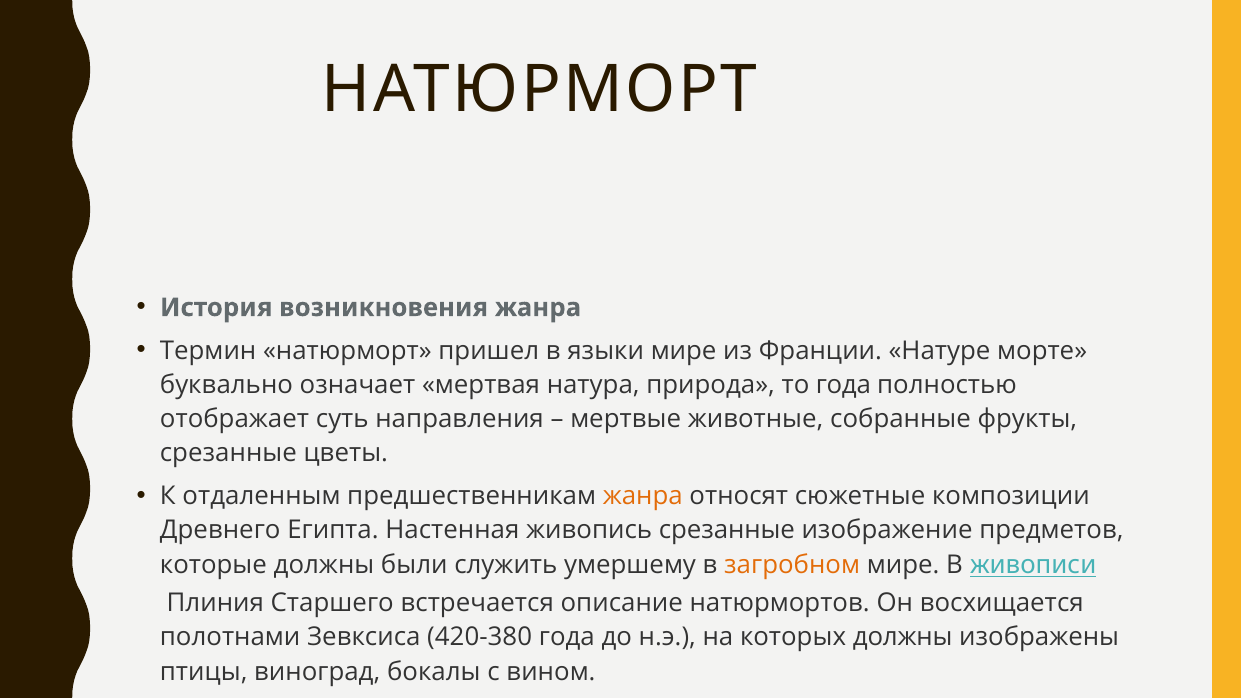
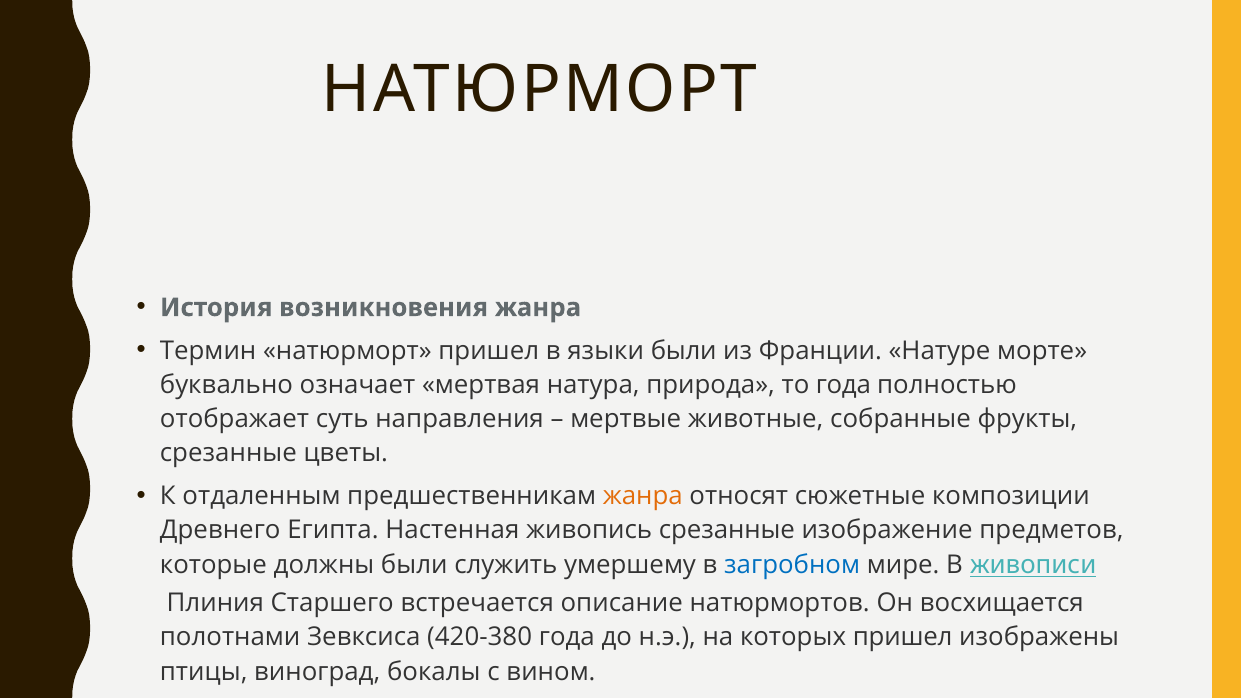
языки мире: мире -> были
загробном colour: orange -> blue
которых должны: должны -> пришел
